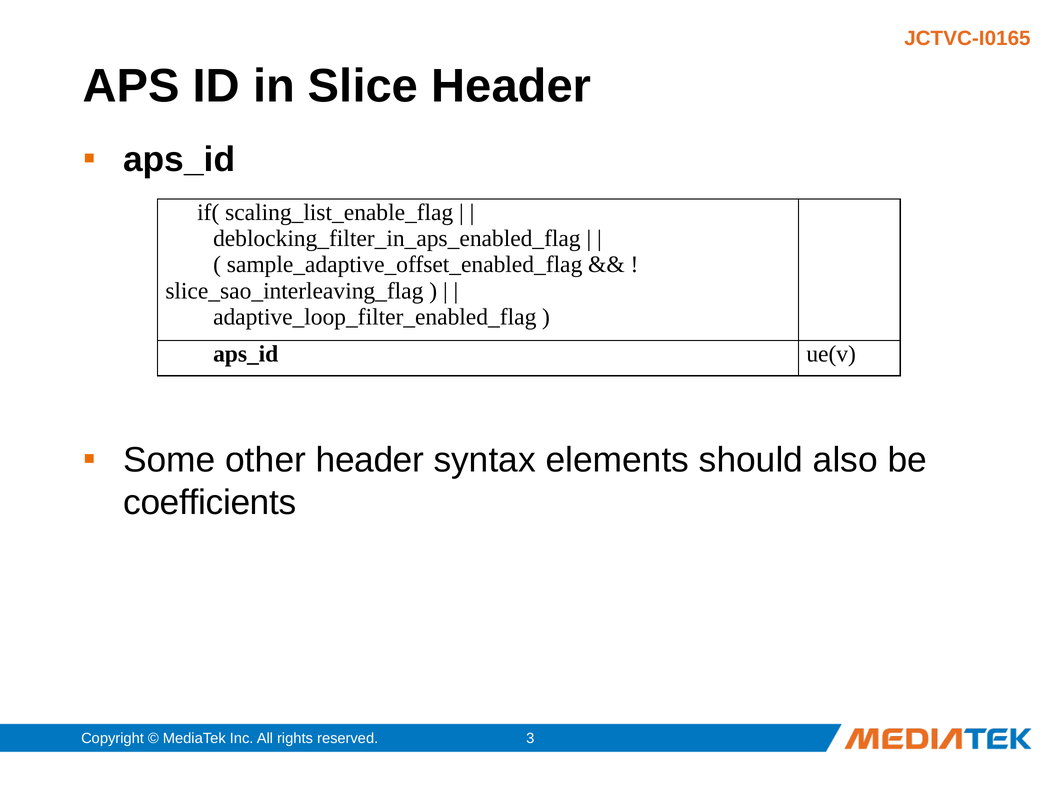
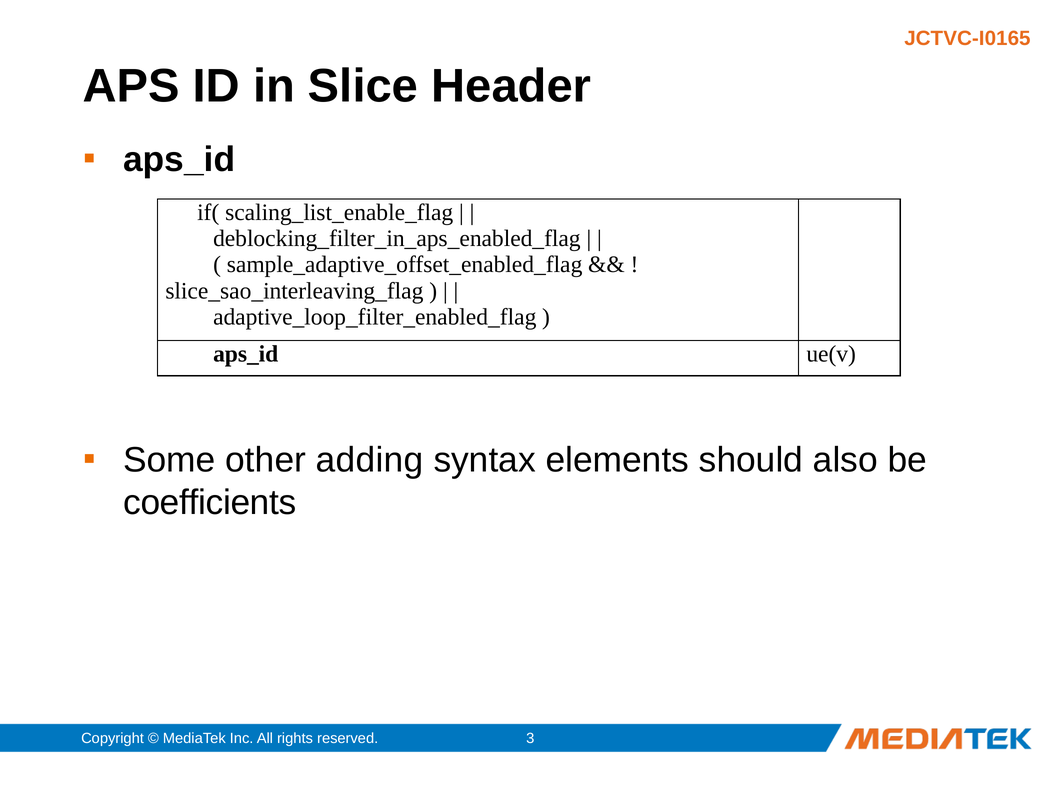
other header: header -> adding
